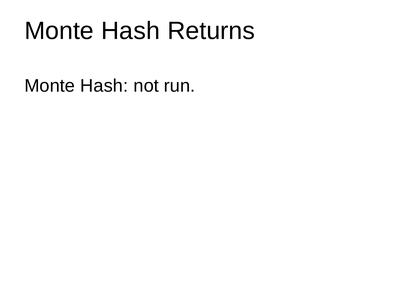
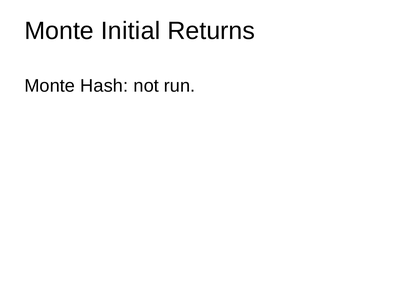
Hash at (131, 31): Hash -> Initial
